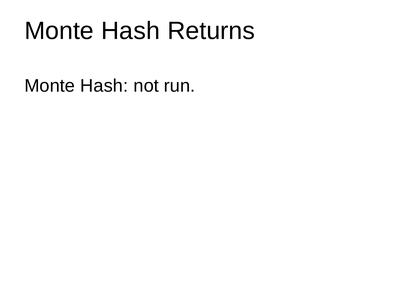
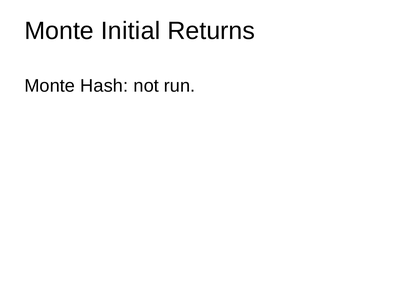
Hash at (131, 31): Hash -> Initial
